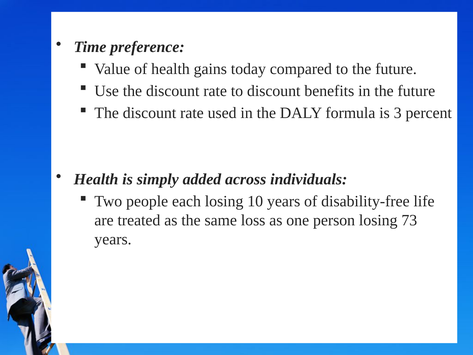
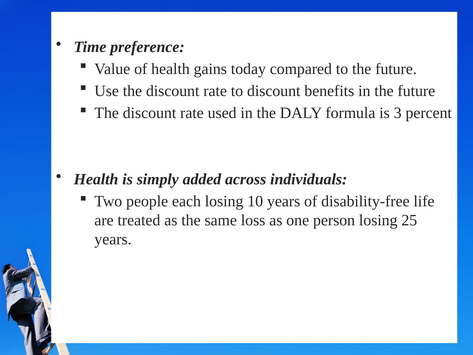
73: 73 -> 25
